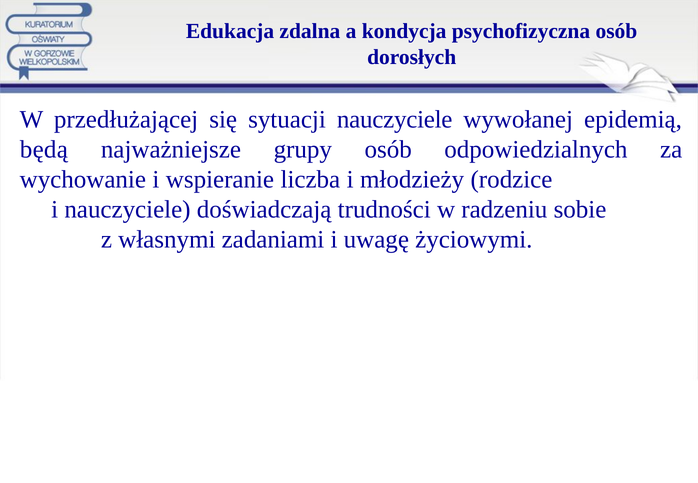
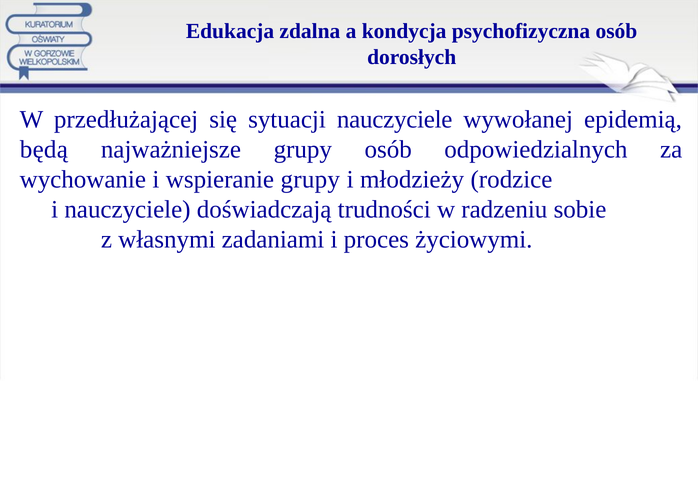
wspieranie liczba: liczba -> grupy
uwagę: uwagę -> proces
